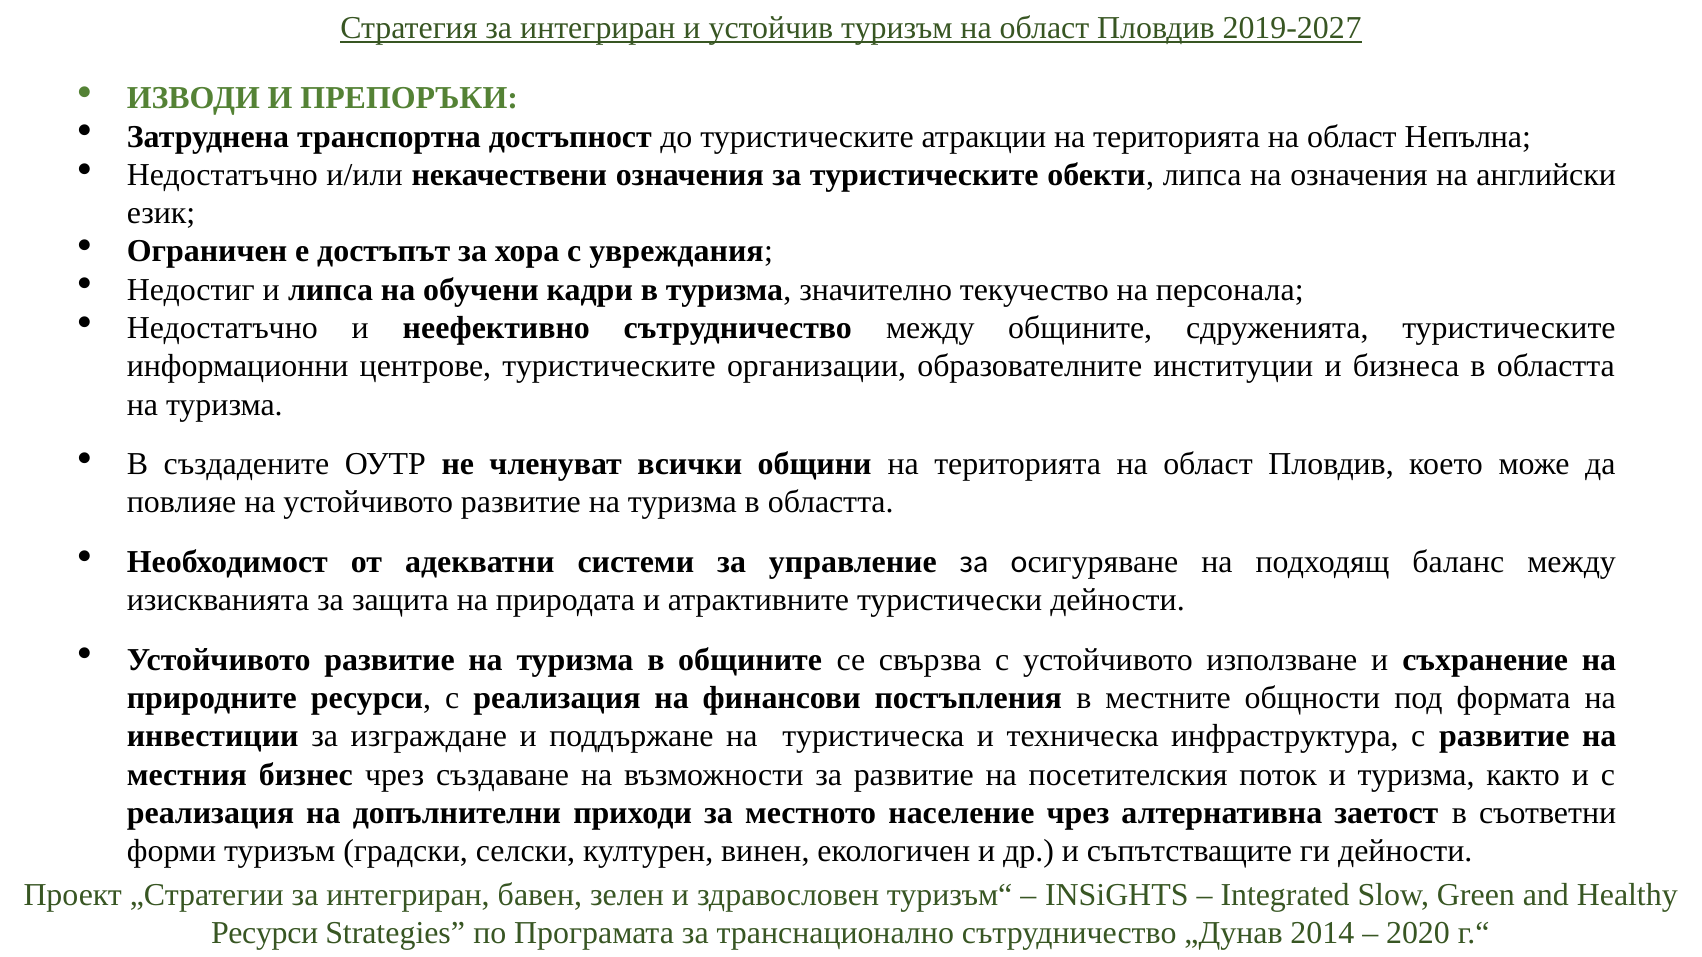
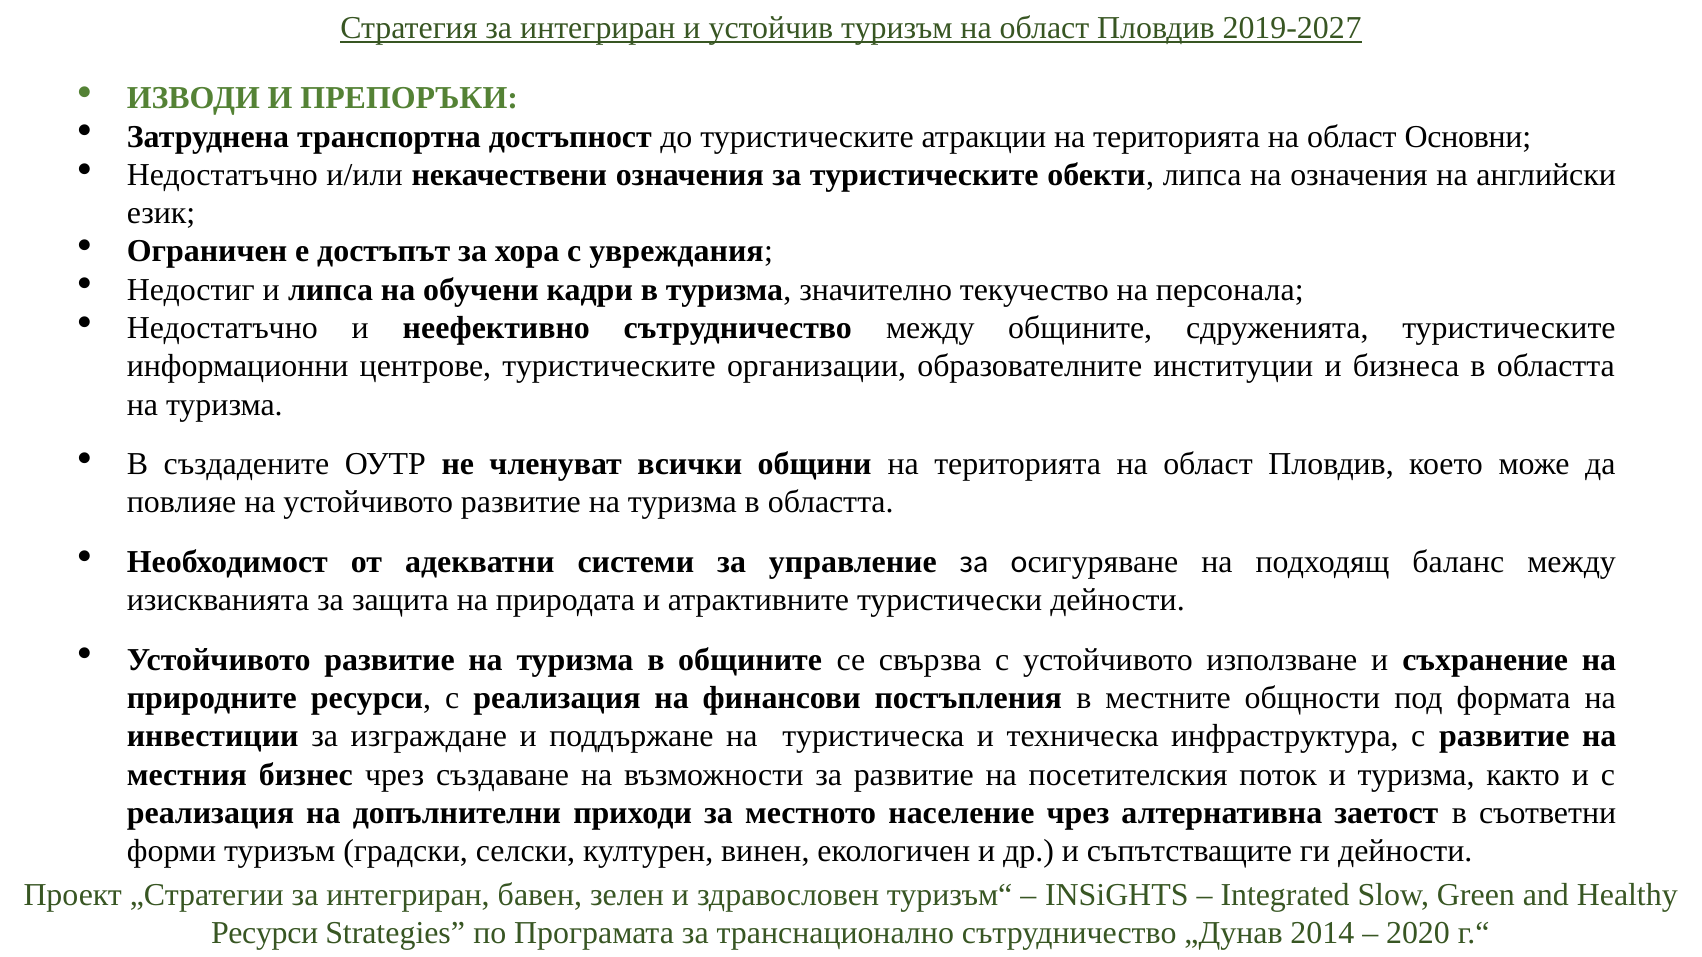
Непълна: Непълна -> Основни
